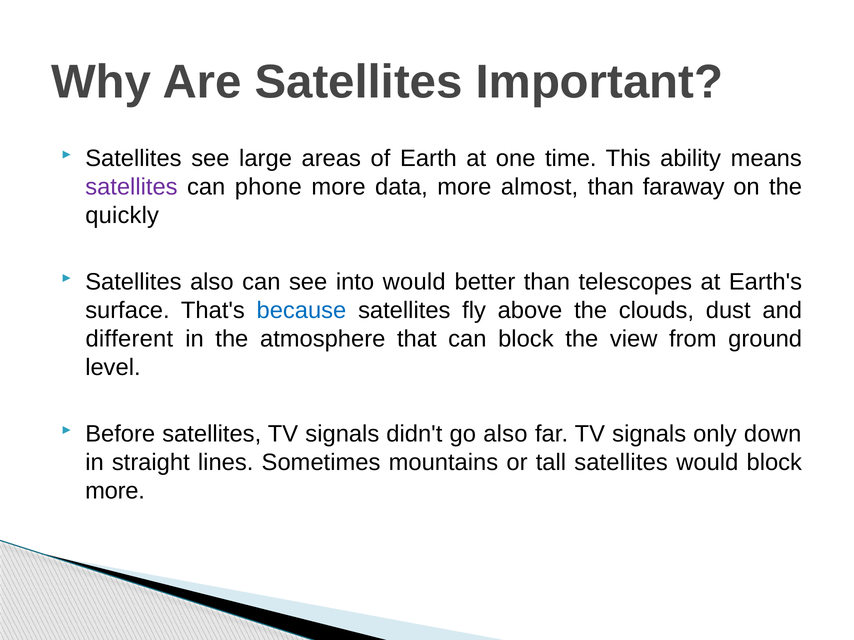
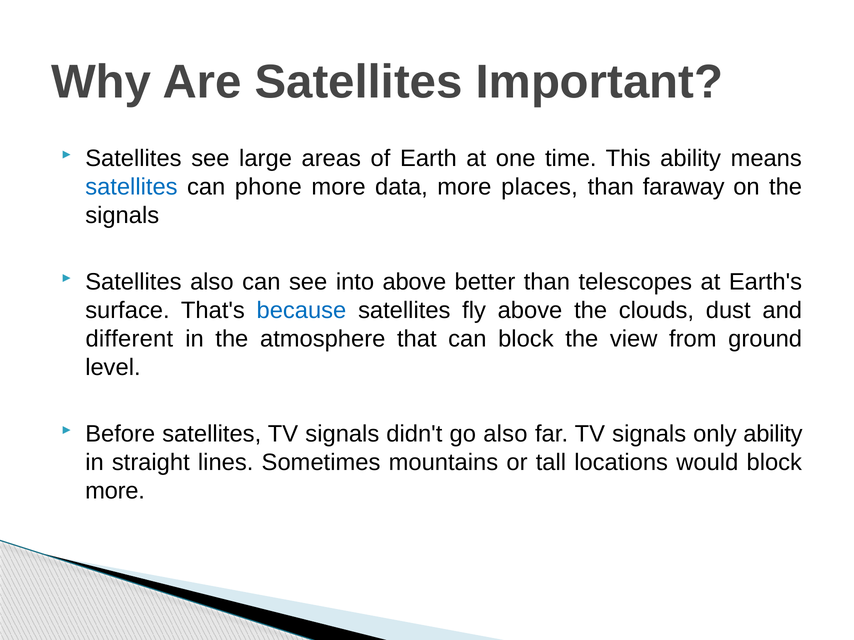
satellites at (131, 187) colour: purple -> blue
almost: almost -> places
quickly at (122, 216): quickly -> signals
into would: would -> above
only down: down -> ability
tall satellites: satellites -> locations
